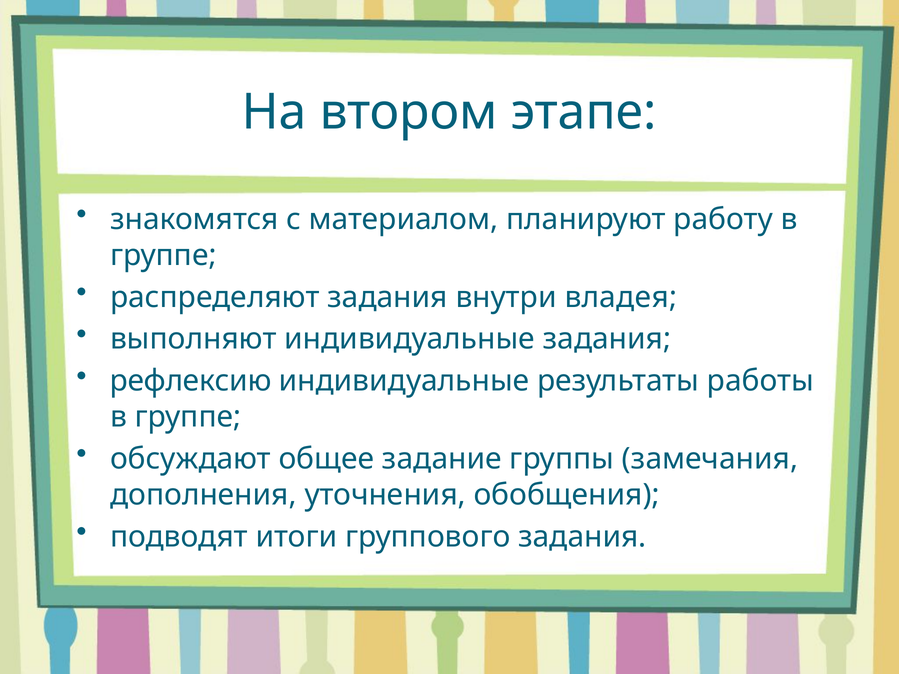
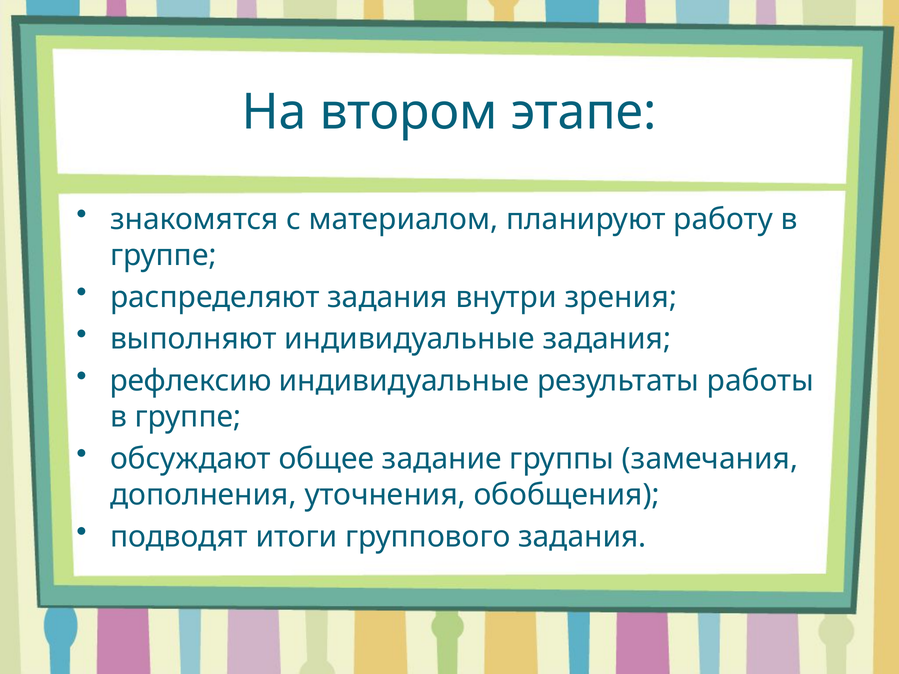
владея: владея -> зрения
